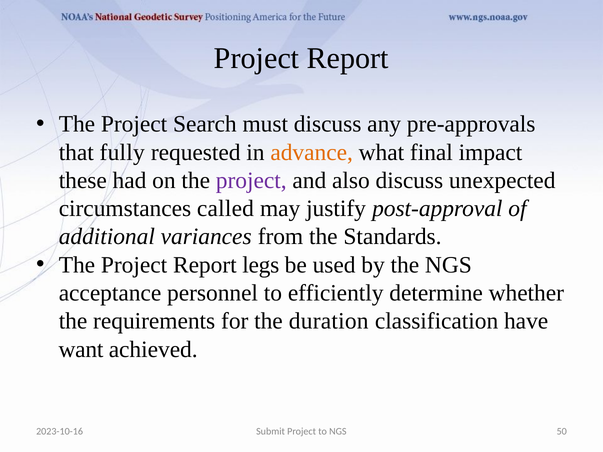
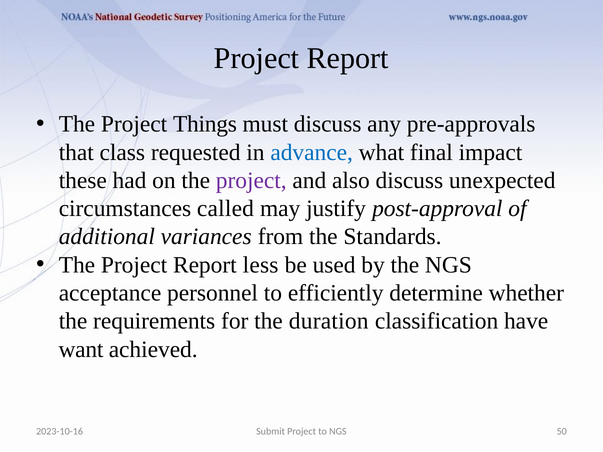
Search: Search -> Things
fully: fully -> class
advance colour: orange -> blue
legs: legs -> less
